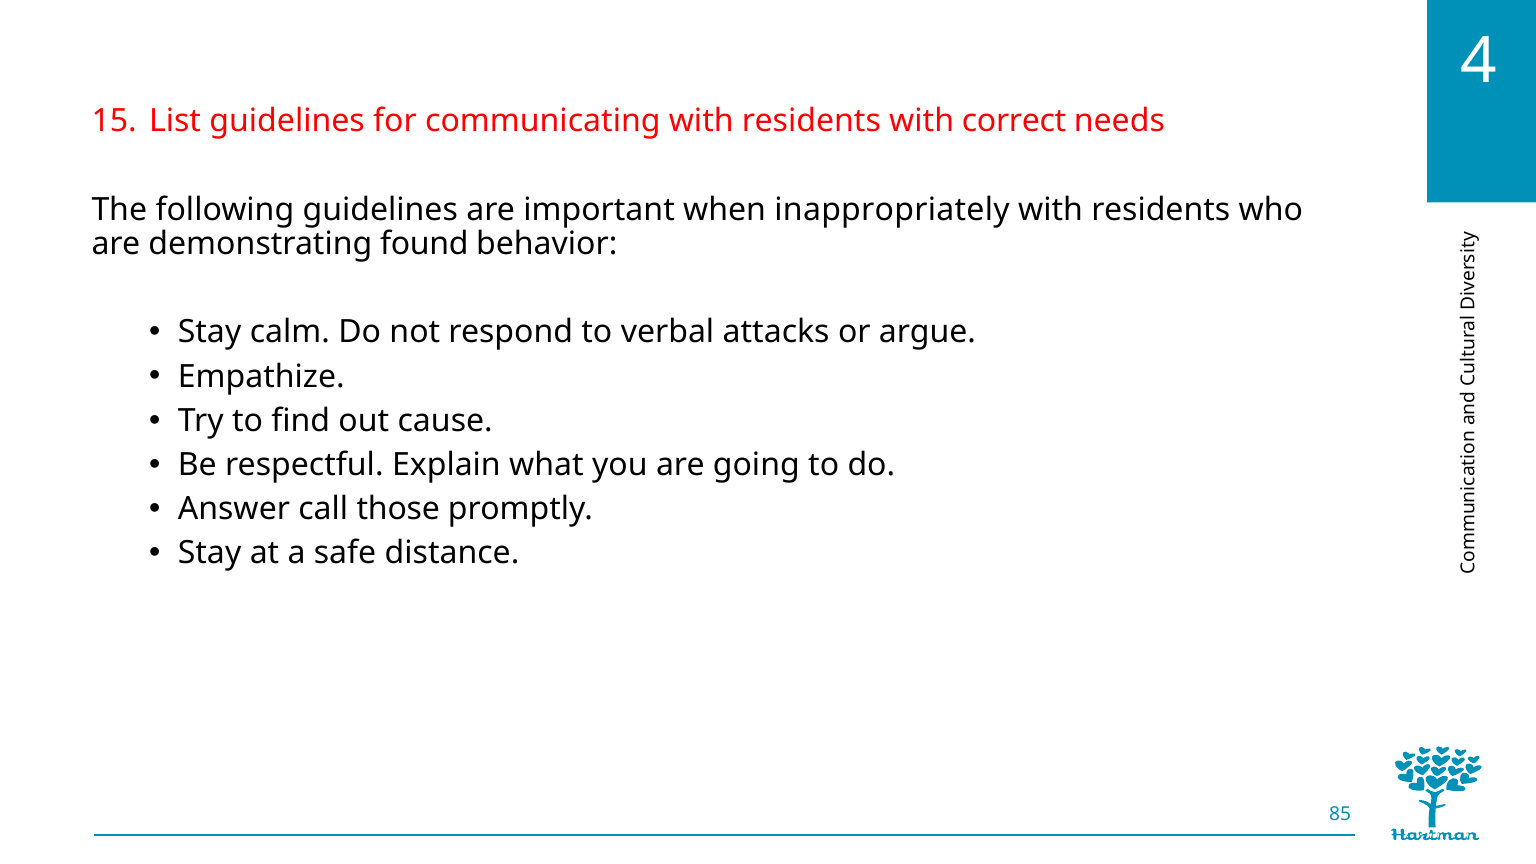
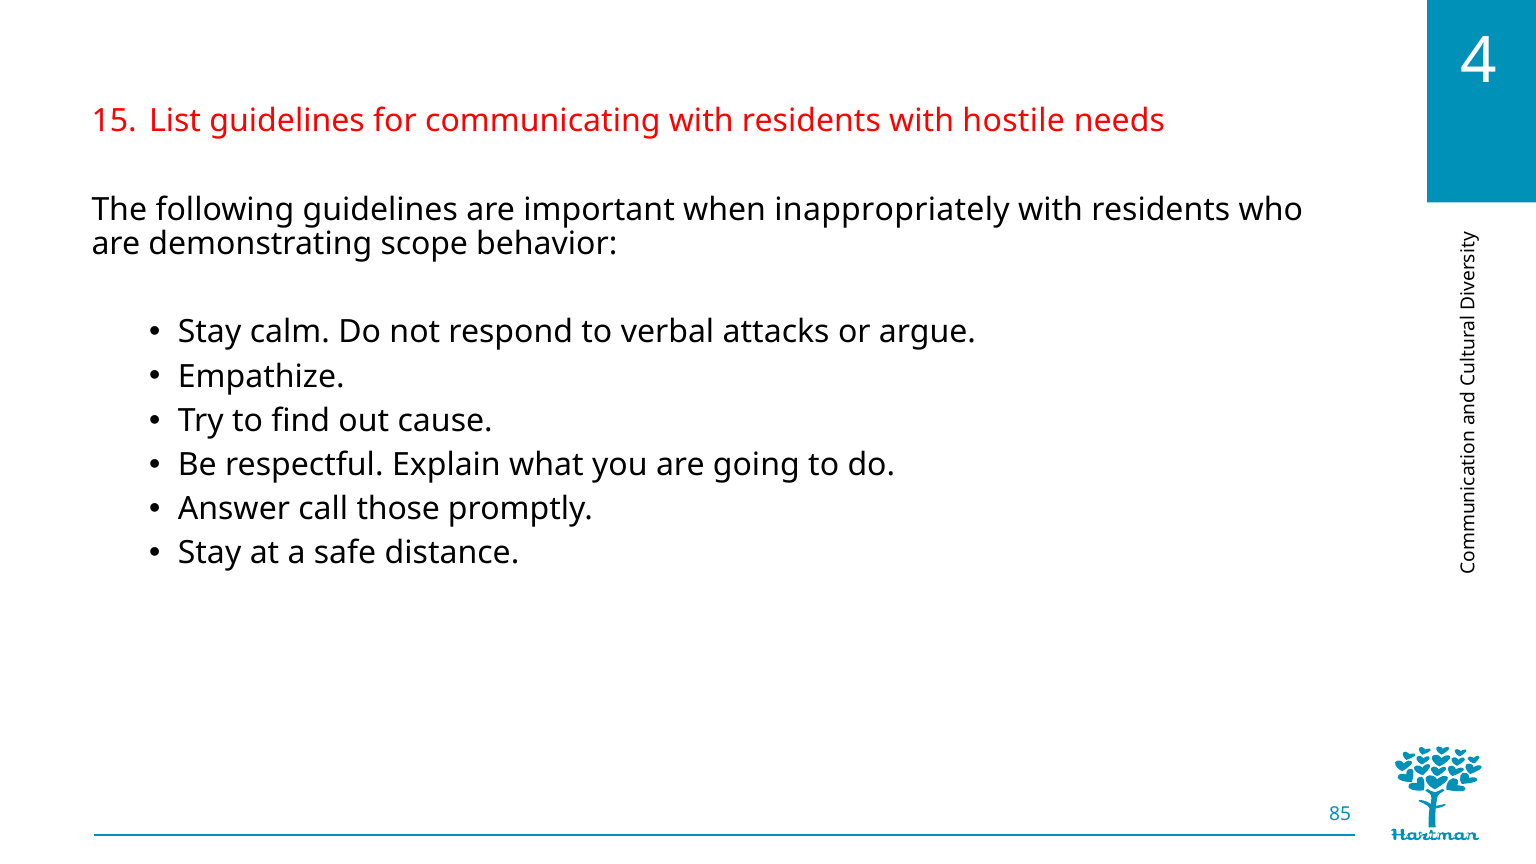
correct: correct -> hostile
found: found -> scope
